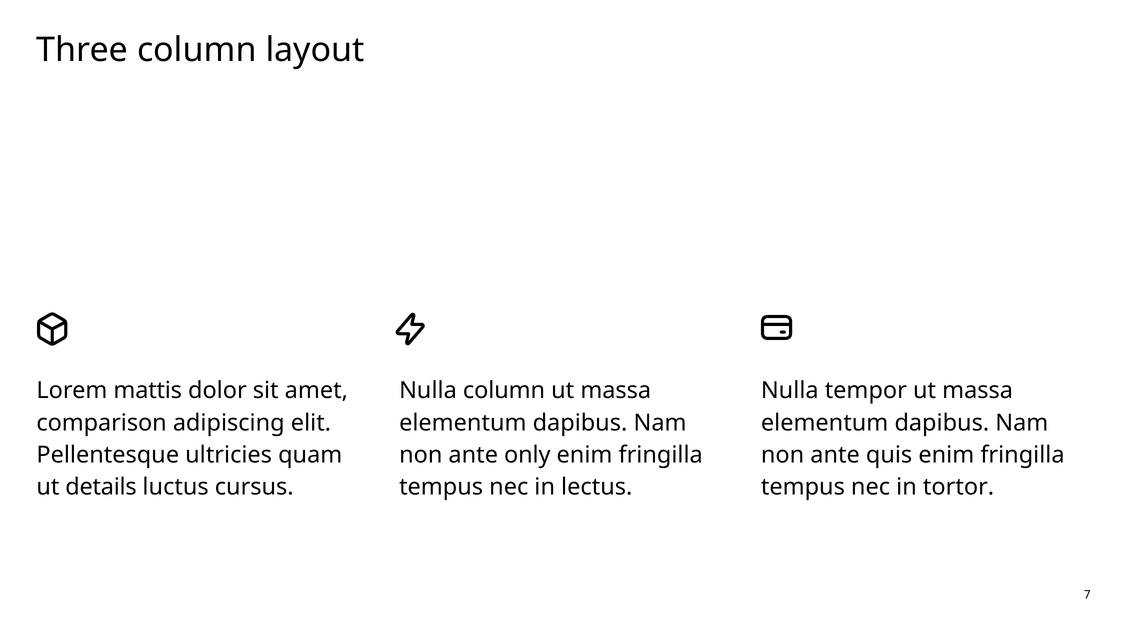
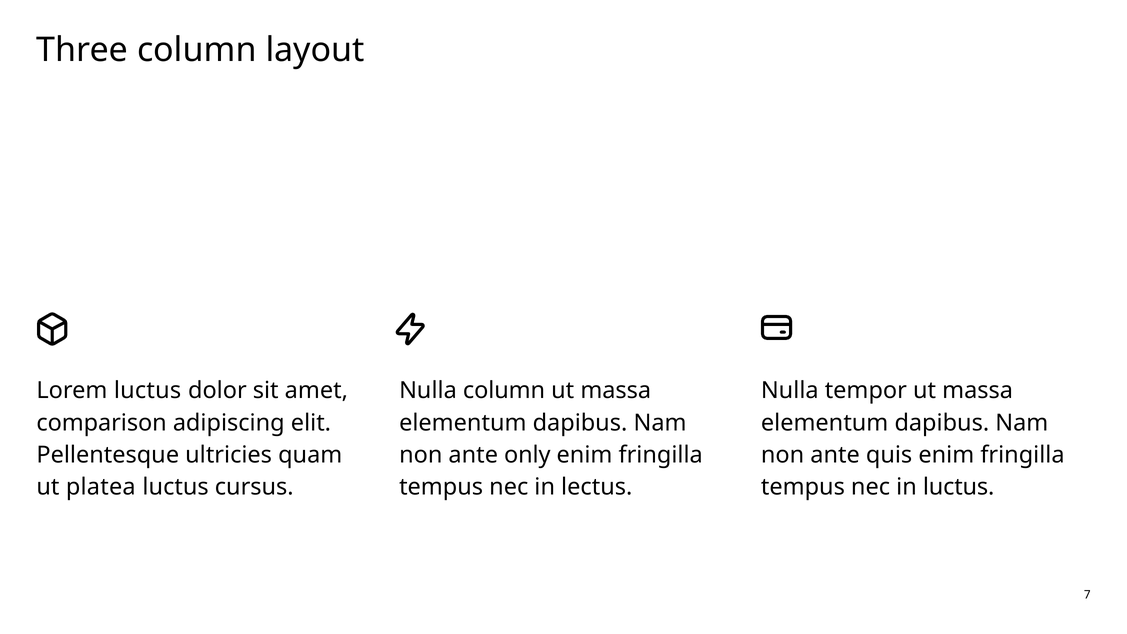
Lorem mattis: mattis -> luctus
details: details -> platea
in tortor: tortor -> luctus
